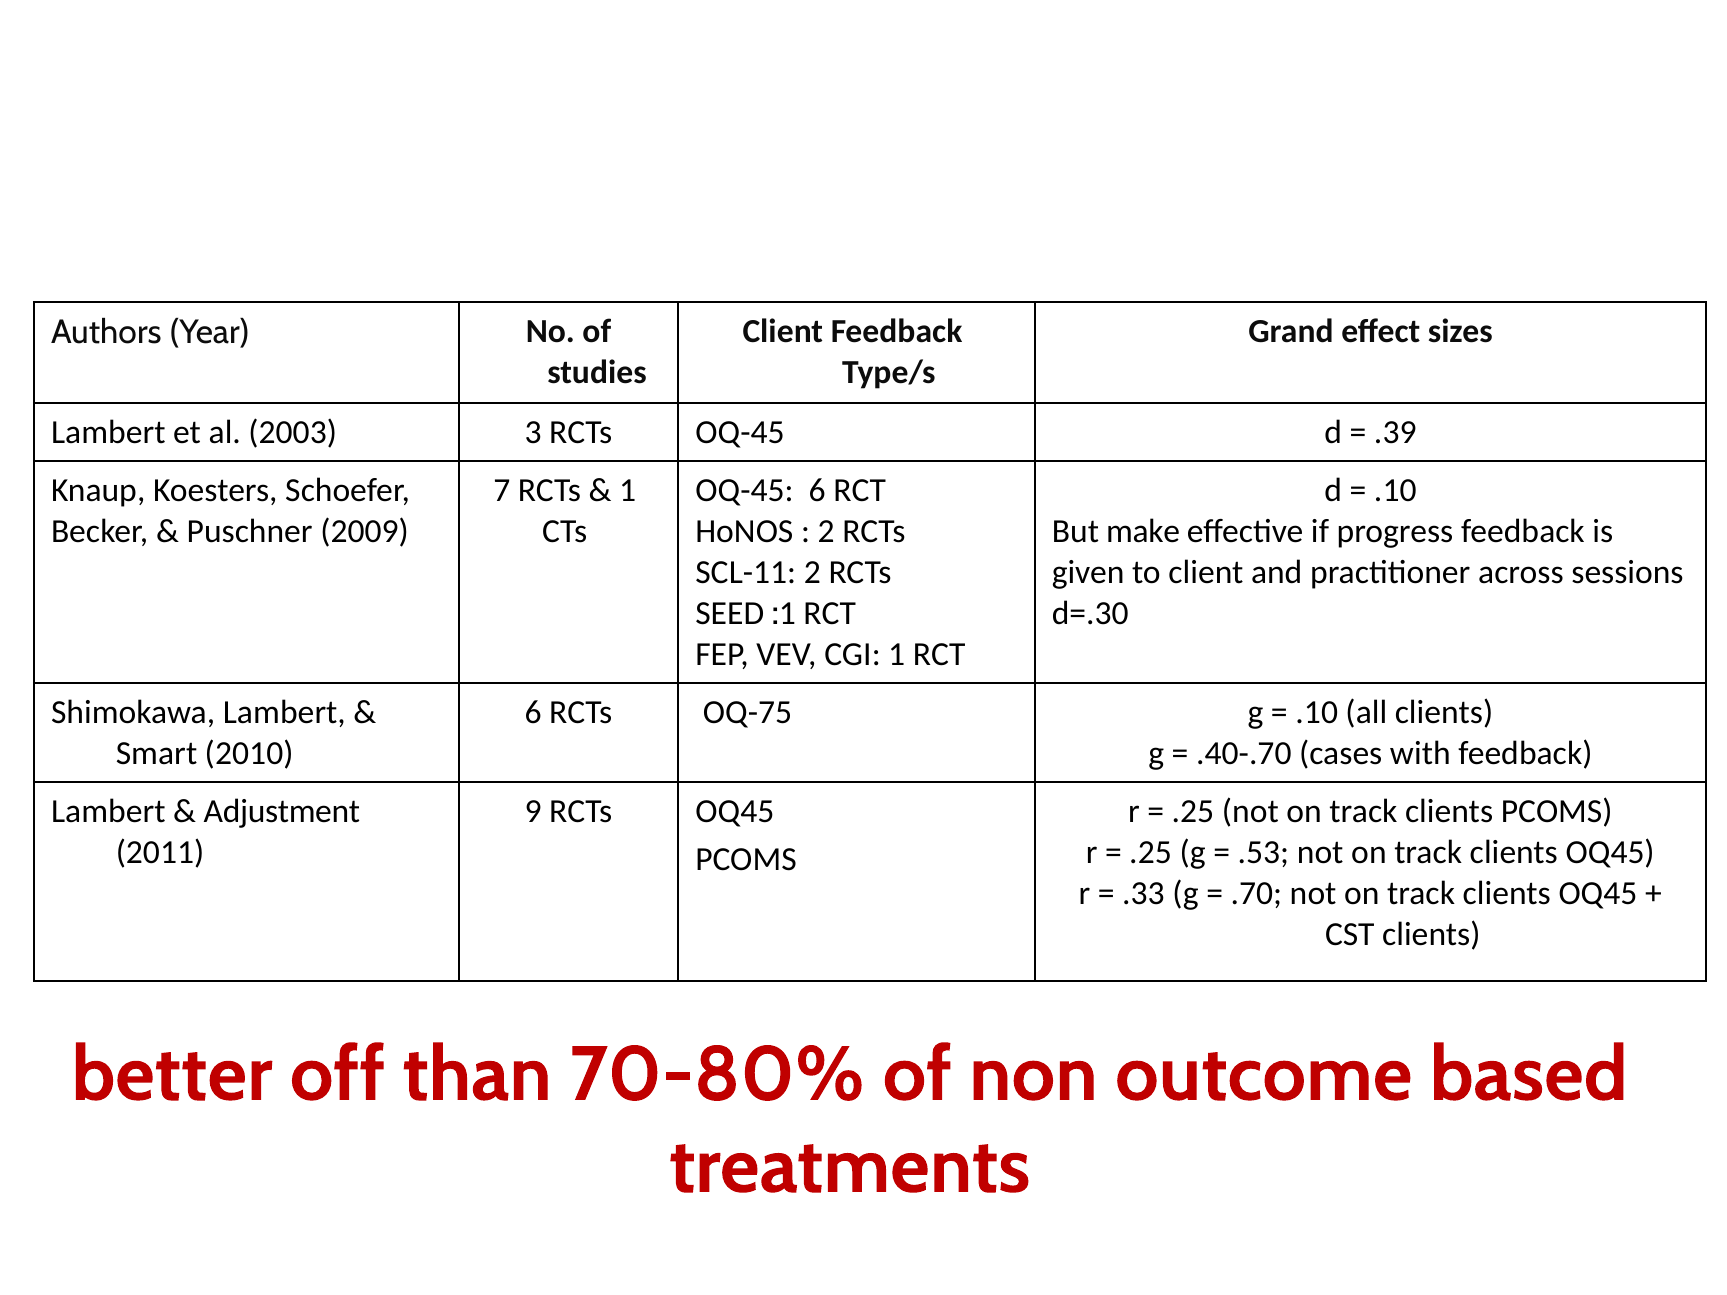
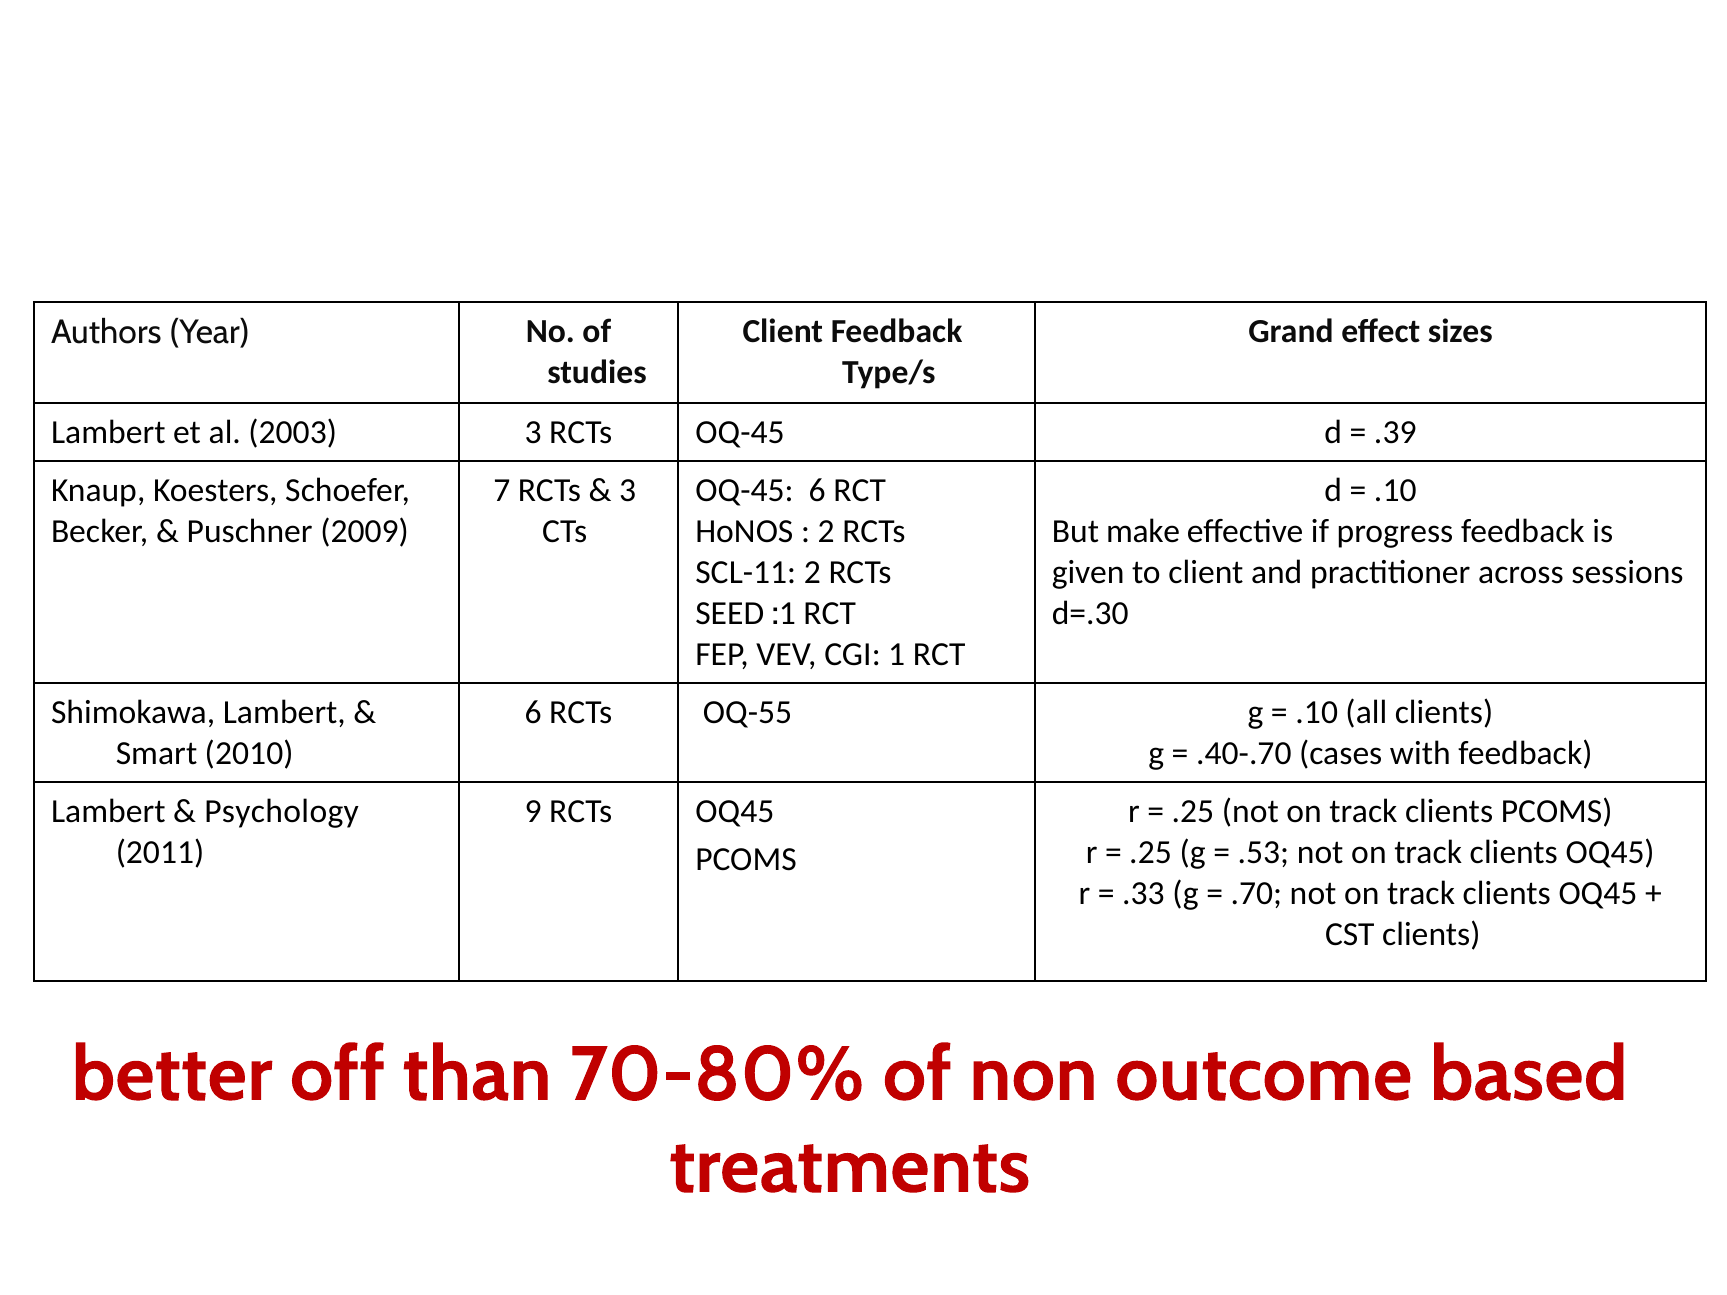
1 at (628, 491): 1 -> 3
OQ-75: OQ-75 -> OQ-55
Adjustment: Adjustment -> Psychology
